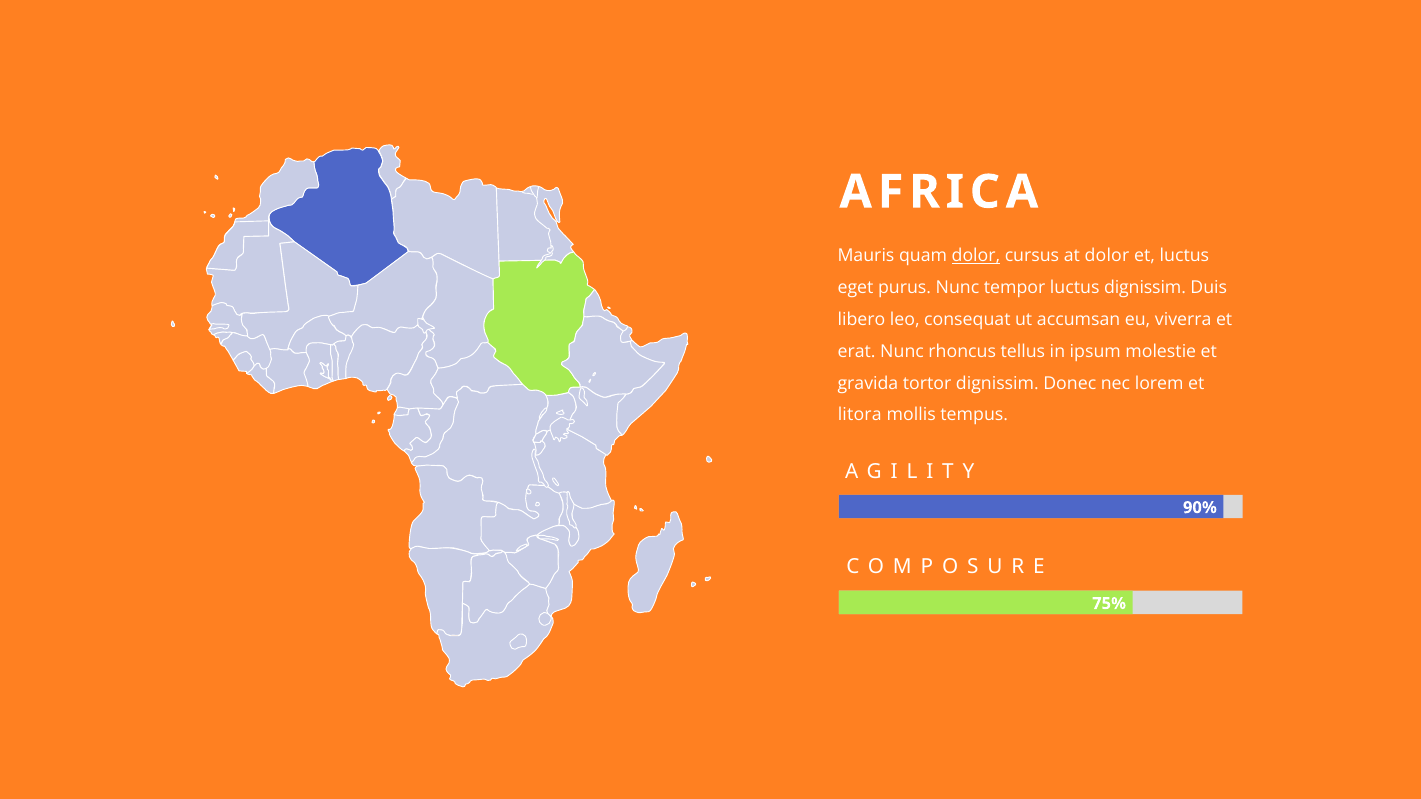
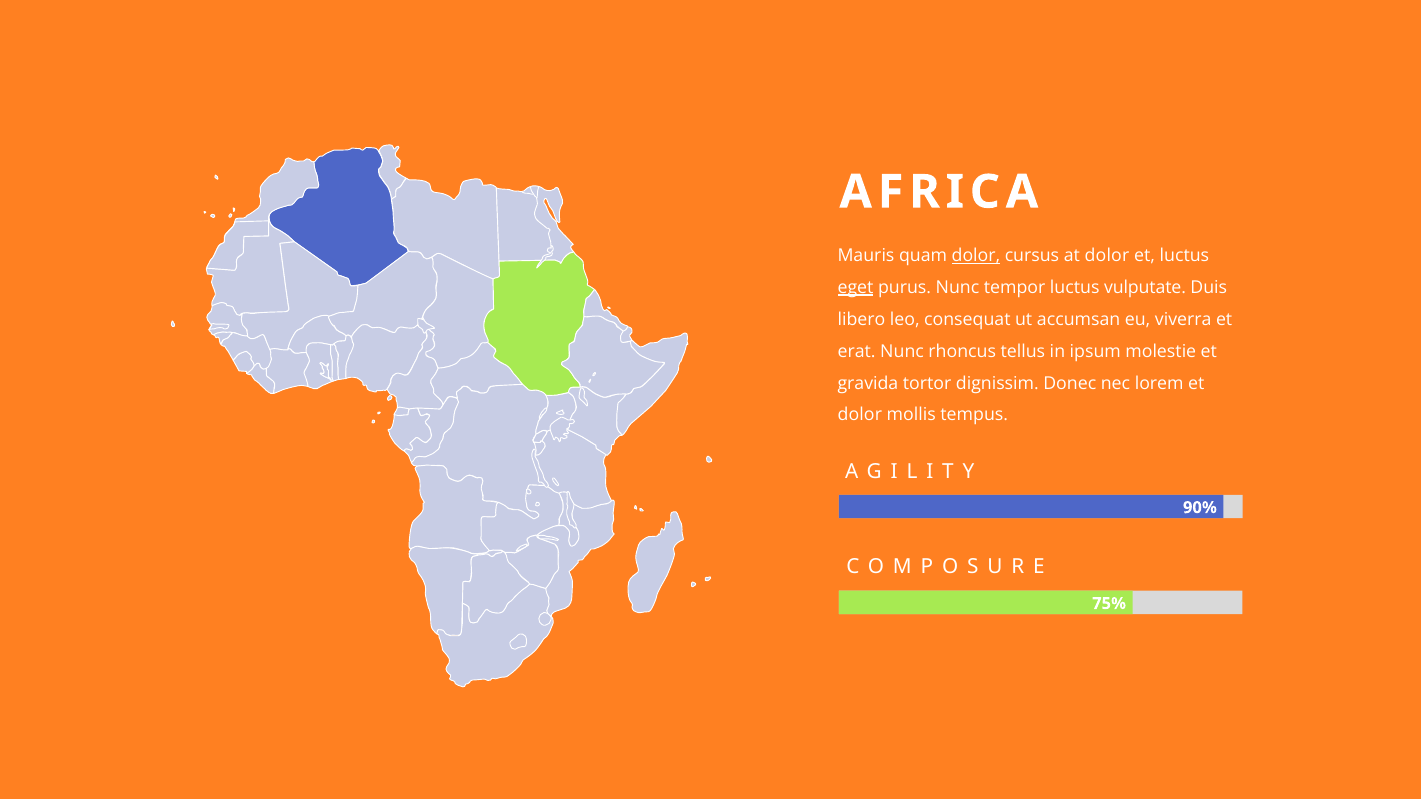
eget underline: none -> present
luctus dignissim: dignissim -> vulputate
litora at (860, 415): litora -> dolor
